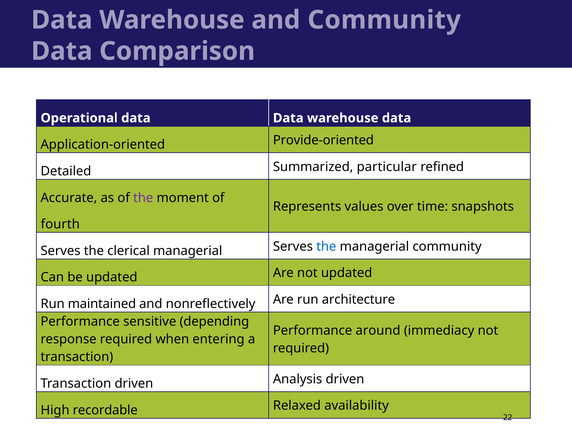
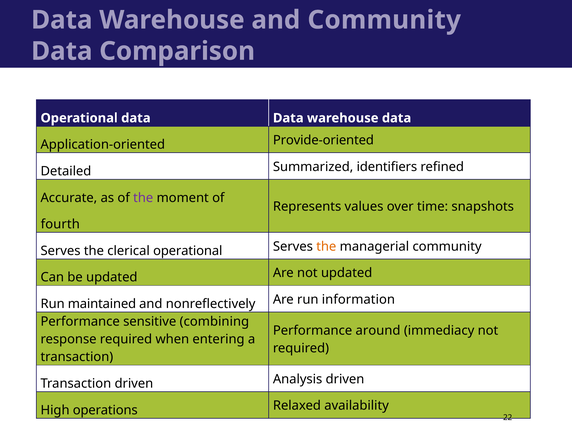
particular: particular -> identifiers
clerical managerial: managerial -> operational
the at (326, 246) colour: blue -> orange
architecture: architecture -> information
depending: depending -> combining
recordable: recordable -> operations
